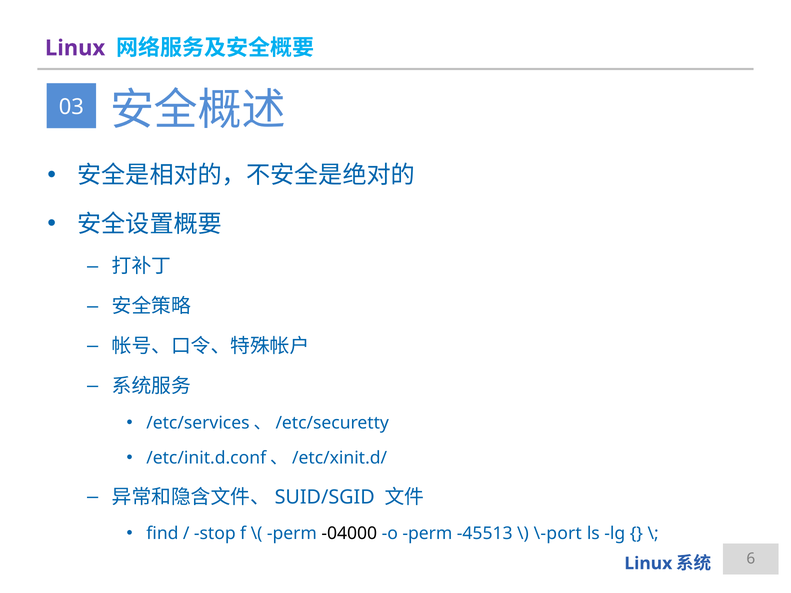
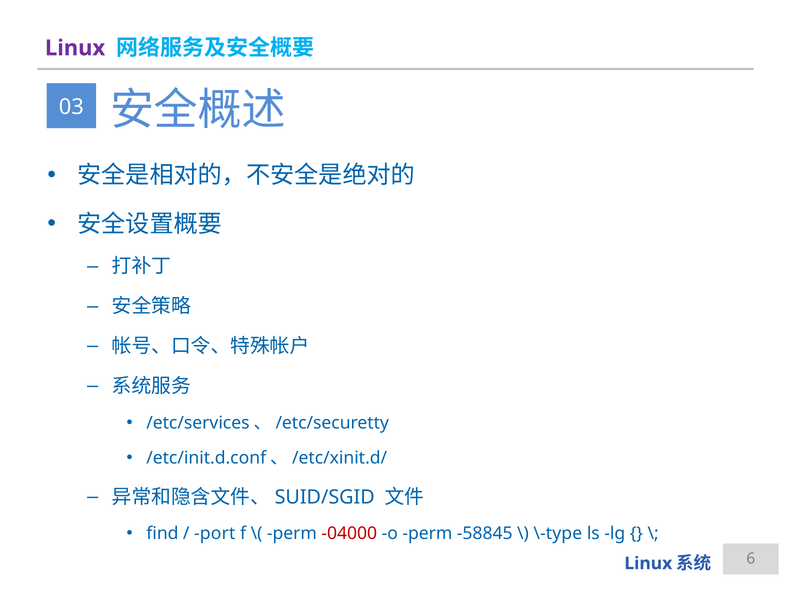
stop: stop -> port
-04000 colour: black -> red
-45513: -45513 -> -58845
\-port: \-port -> \-type
